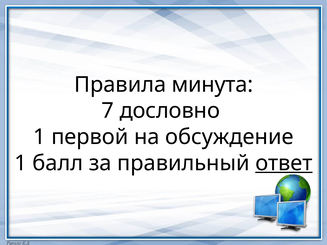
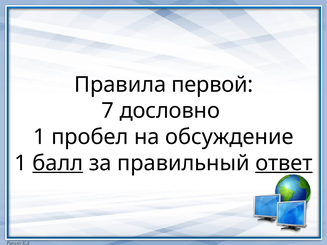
минута: минута -> первой
первой: первой -> пробел
балл underline: none -> present
